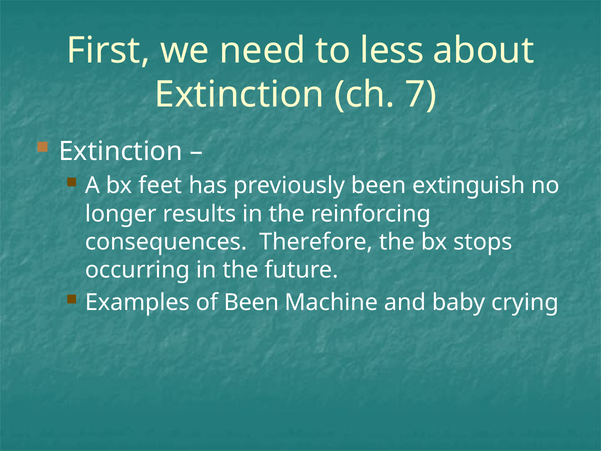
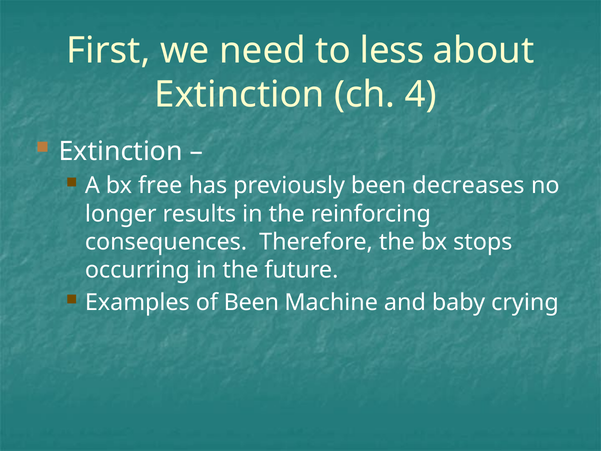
7: 7 -> 4
feet: feet -> free
extinguish: extinguish -> decreases
